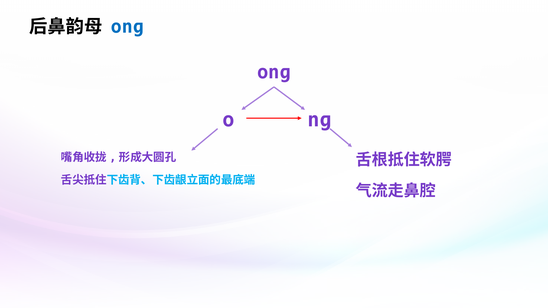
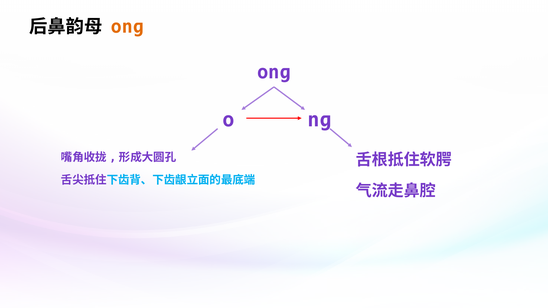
onɡ at (127, 27) colour: blue -> orange
